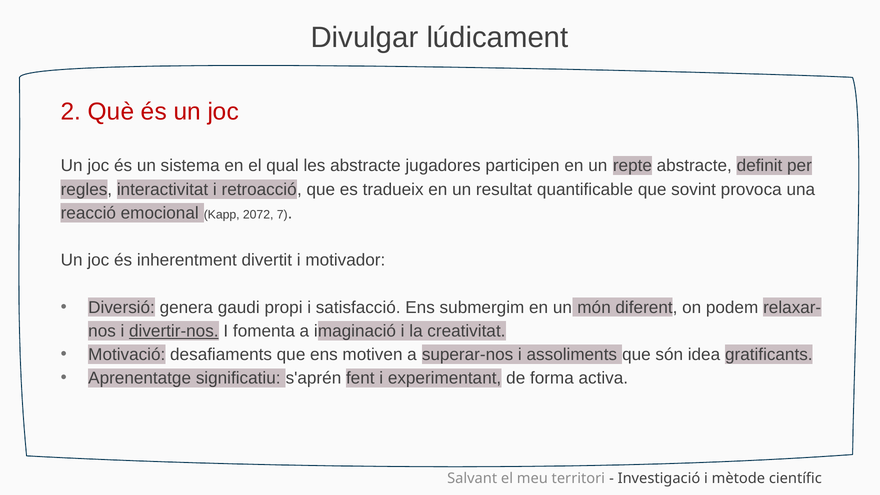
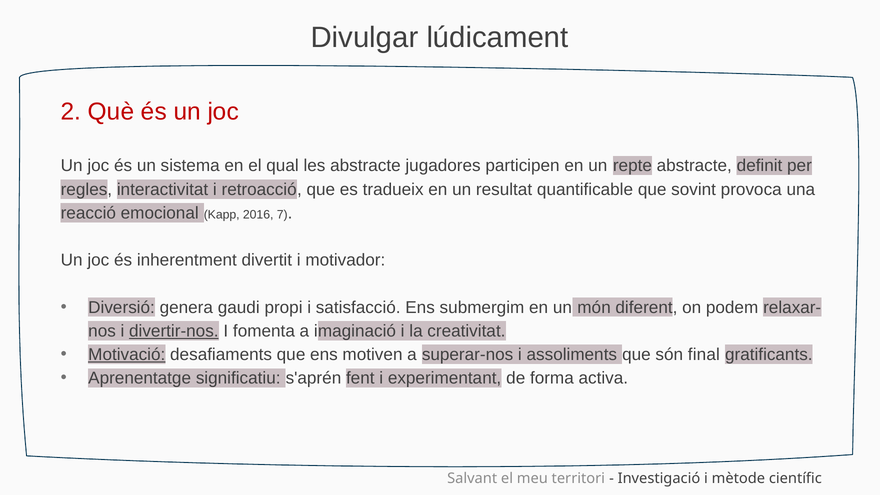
2072: 2072 -> 2016
Motivació underline: none -> present
idea: idea -> final
